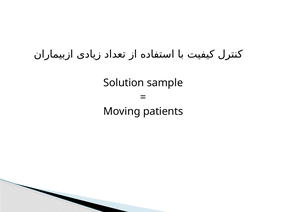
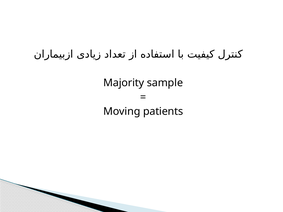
Solution: Solution -> Majority
